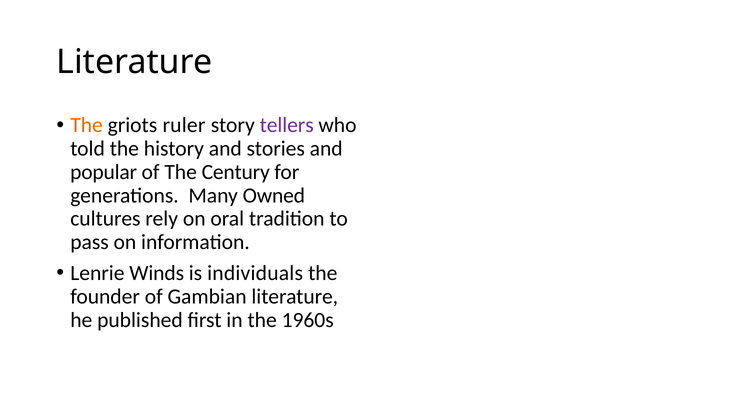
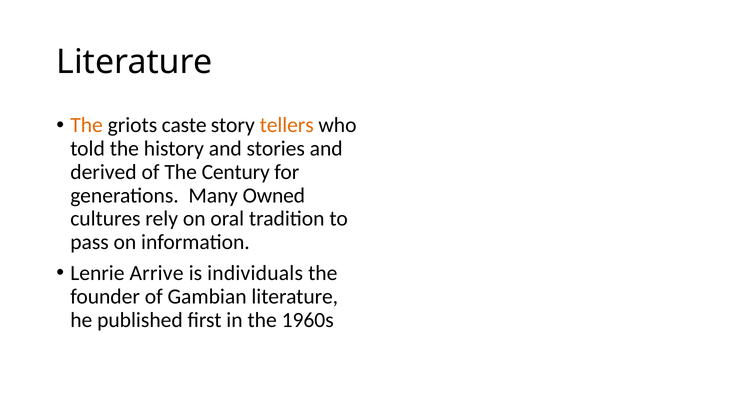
ruler: ruler -> caste
tellers colour: purple -> orange
popular: popular -> derived
Winds: Winds -> Arrive
